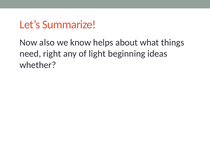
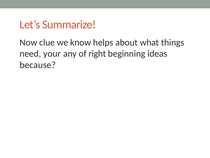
also: also -> clue
right: right -> your
light: light -> right
whether: whether -> because
